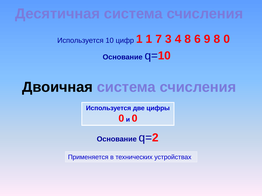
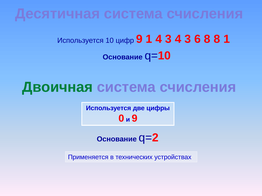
цифр 1: 1 -> 9
1 7: 7 -> 4
3 4 8: 8 -> 3
6 9: 9 -> 8
8 0: 0 -> 1
Двоичная colour: black -> green
и 0: 0 -> 9
